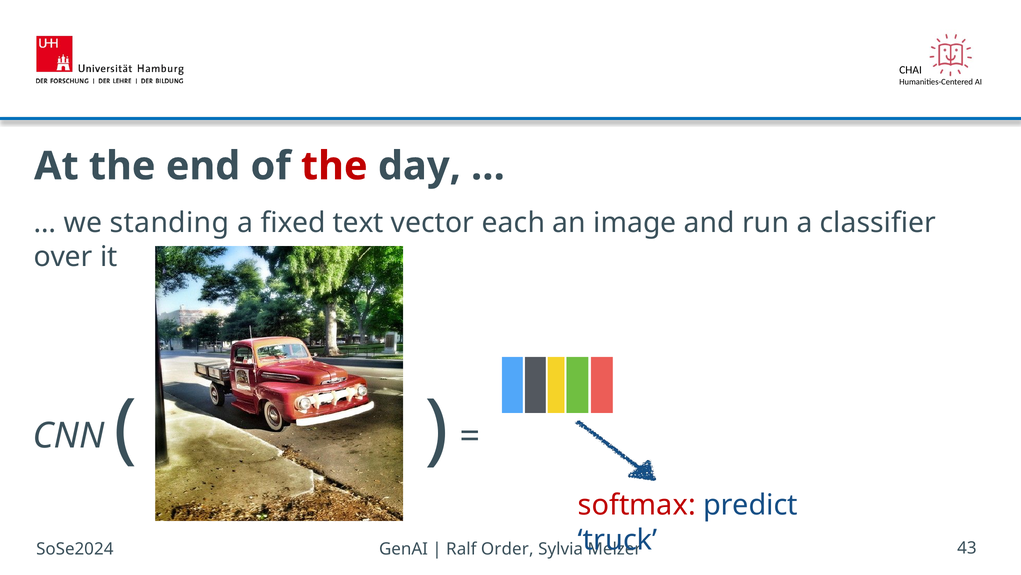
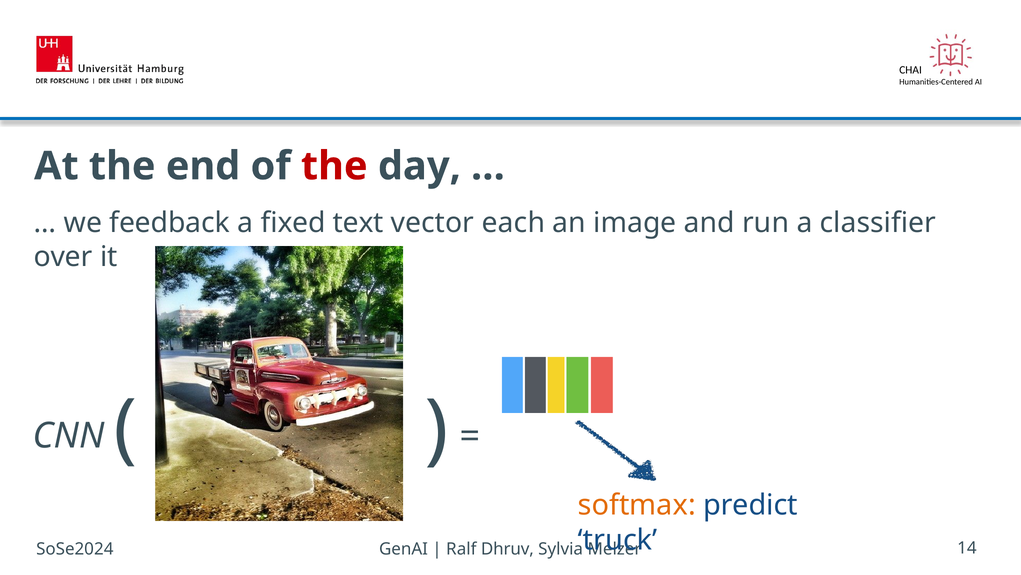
standing: standing -> feedback
softmax colour: red -> orange
Order: Order -> Dhruv
43: 43 -> 14
